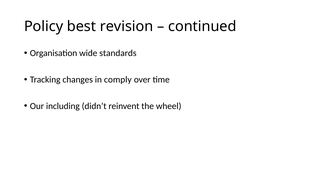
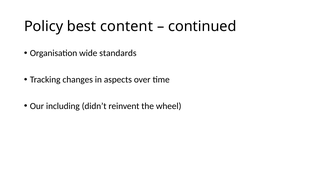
revision: revision -> content
comply: comply -> aspects
